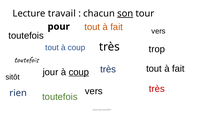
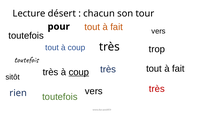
travail: travail -> désert
son underline: present -> none
jour at (51, 72): jour -> très
